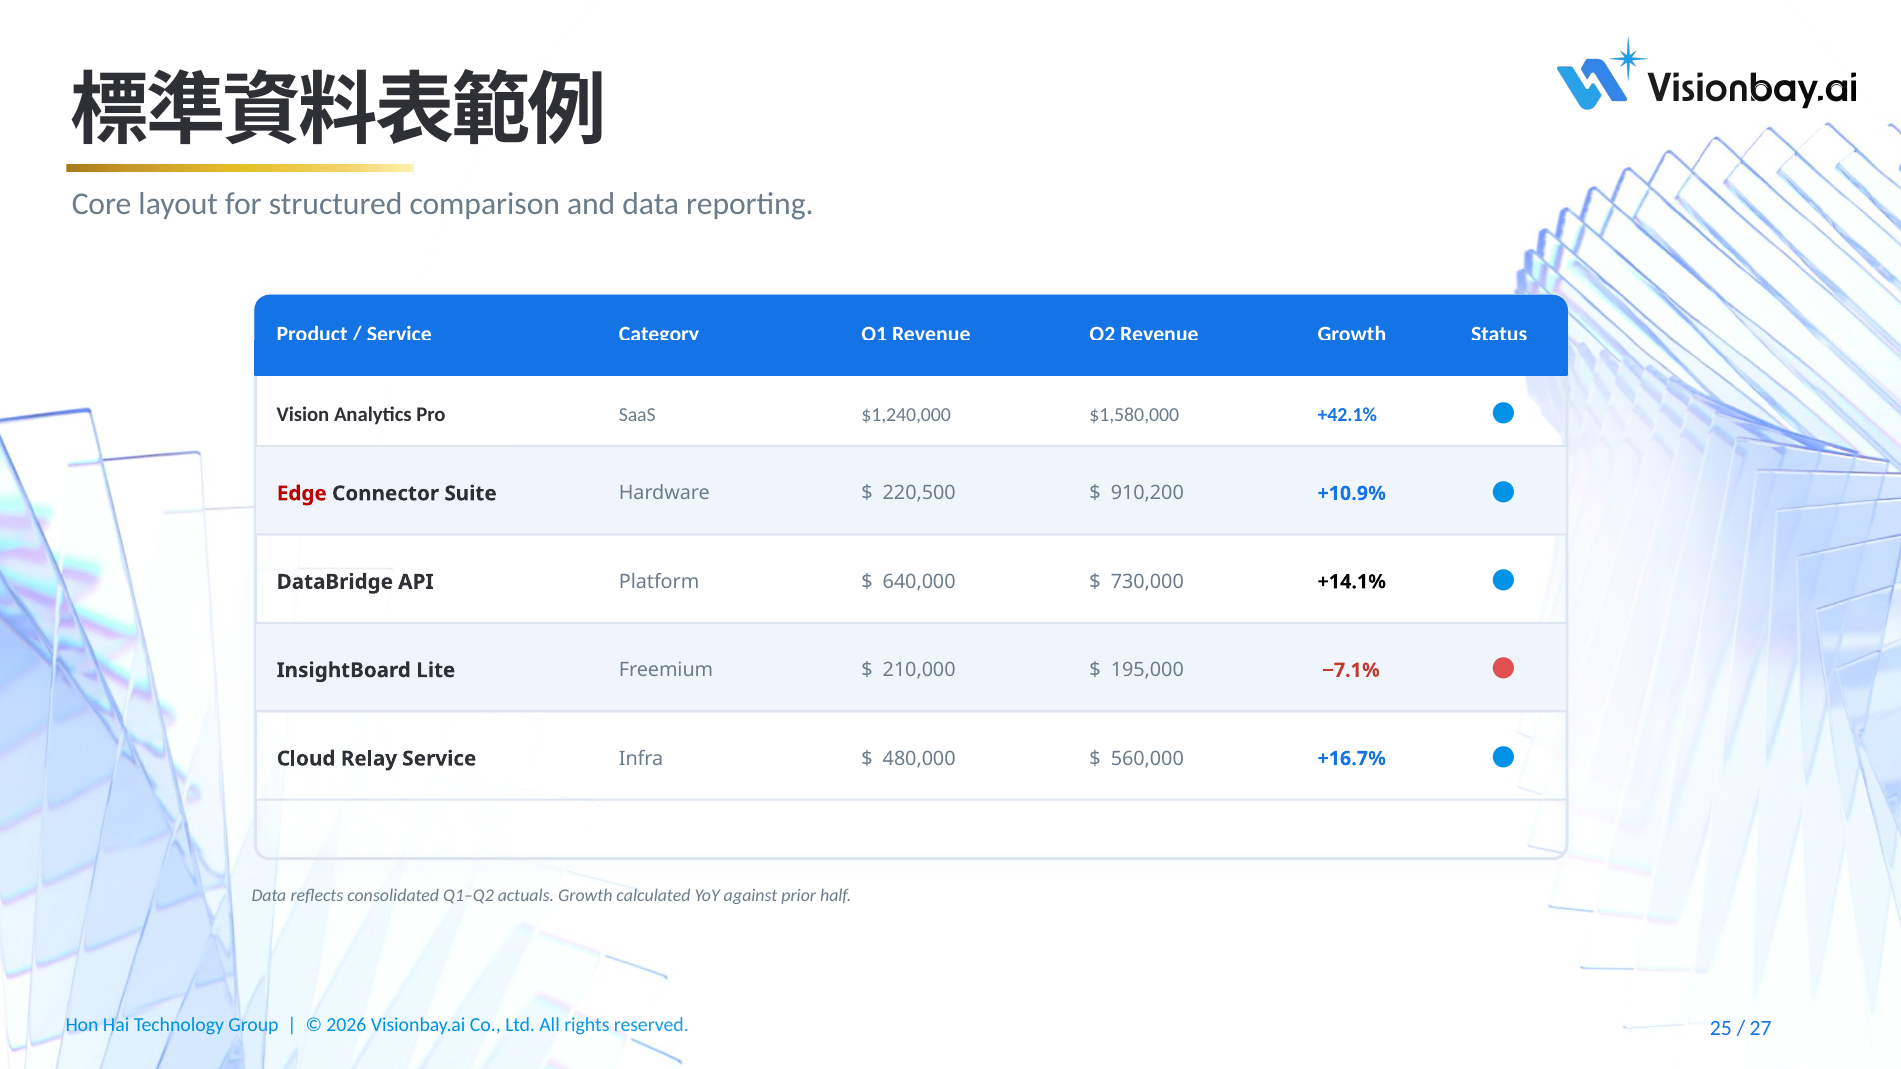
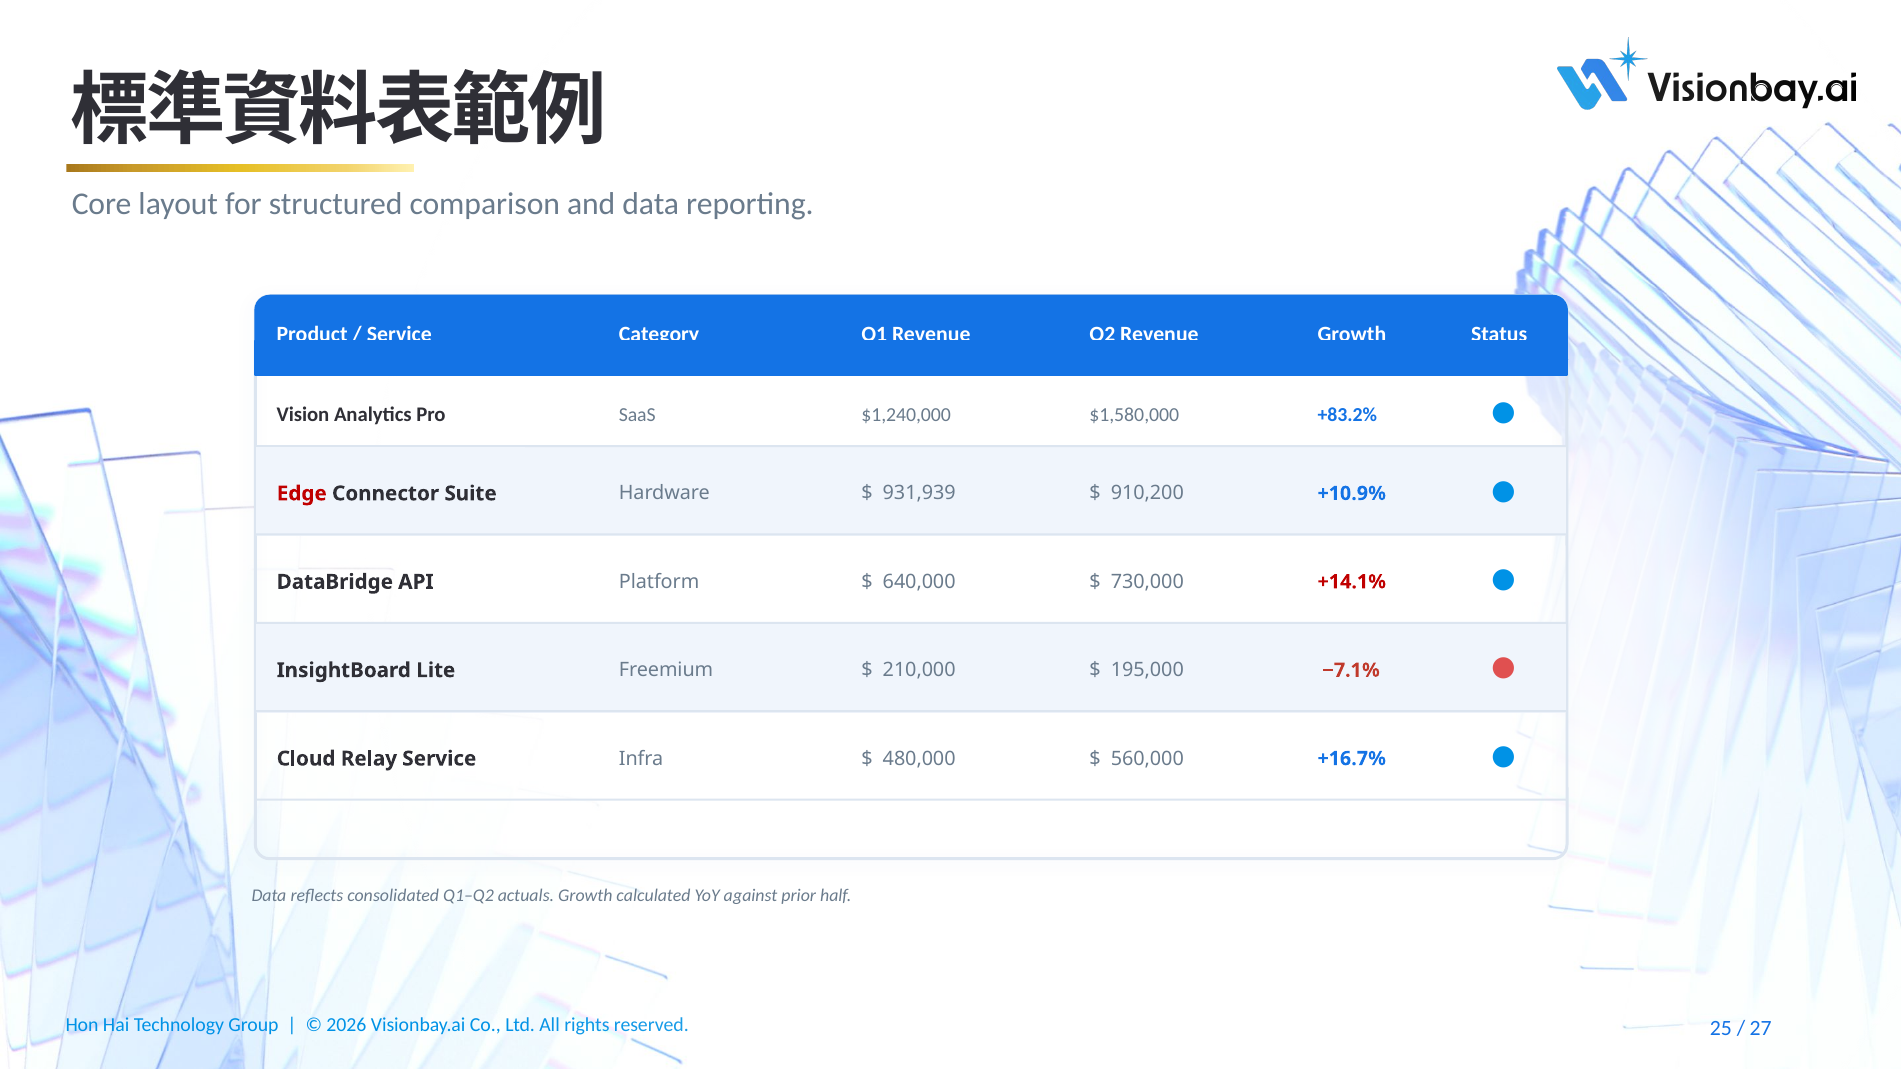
+42.1%: +42.1% -> +83.2%
220,500: 220,500 -> 931,939
+14.1% colour: black -> red
